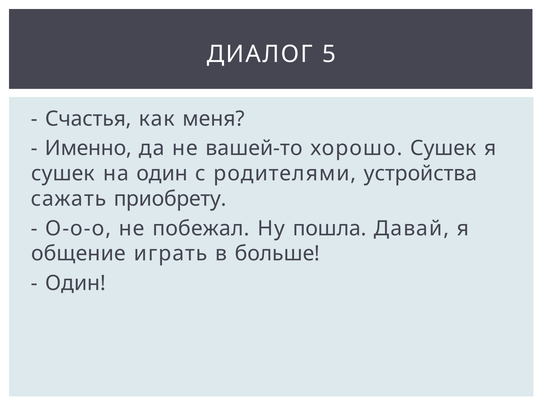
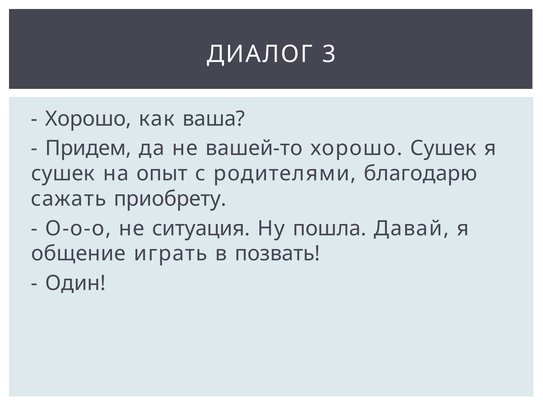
5: 5 -> 3
Счастья at (88, 119): Счастья -> Хорошо
меня: меня -> ваша
Именно: Именно -> Придем
на один: один -> опыт
устройства: устройства -> благодарю
побежал: побежал -> ситуация
больше: больше -> позвать
